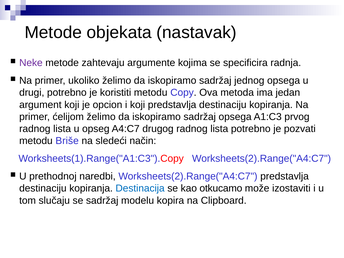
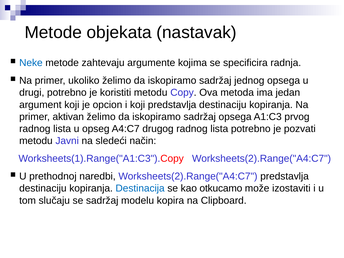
Neke colour: purple -> blue
ćelijom: ćelijom -> aktivan
Briše: Briše -> Javni
